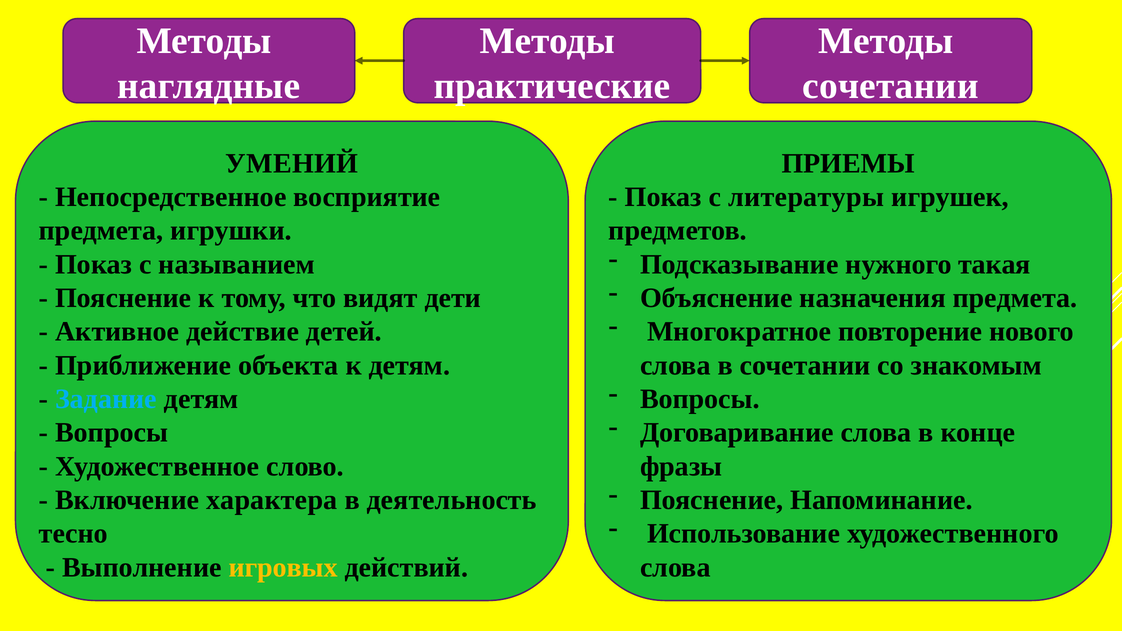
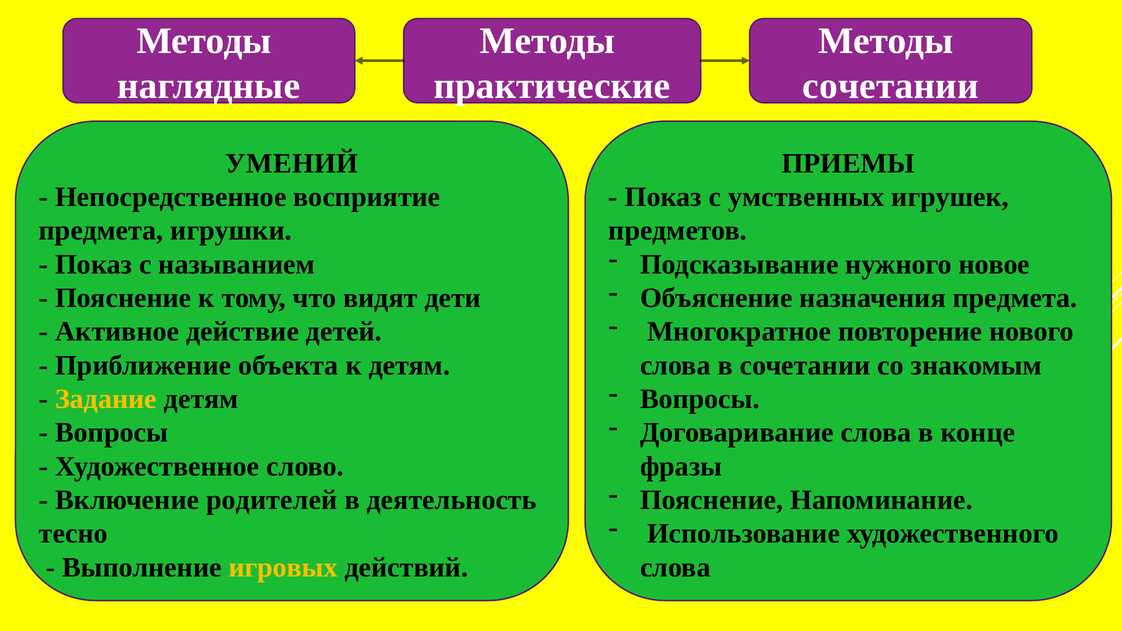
литературы: литературы -> умственных
такая: такая -> новое
Задание colour: light blue -> yellow
характера: характера -> родителей
